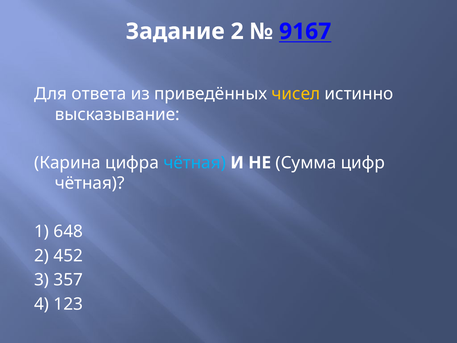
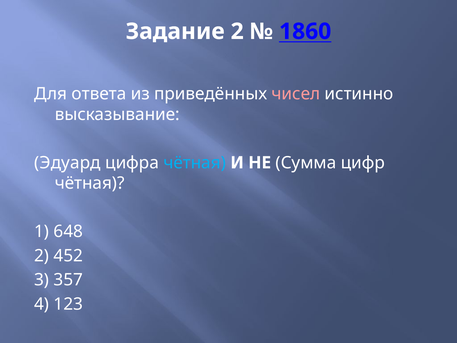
9167: 9167 -> 1860
чисел colour: yellow -> pink
Карина: Карина -> Эдуард
